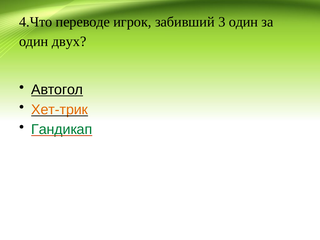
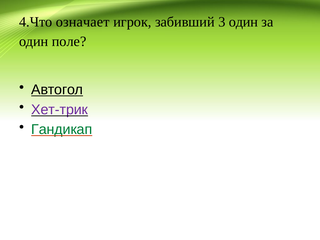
переводе: переводе -> означает
двух: двух -> поле
Хет-трик colour: orange -> purple
